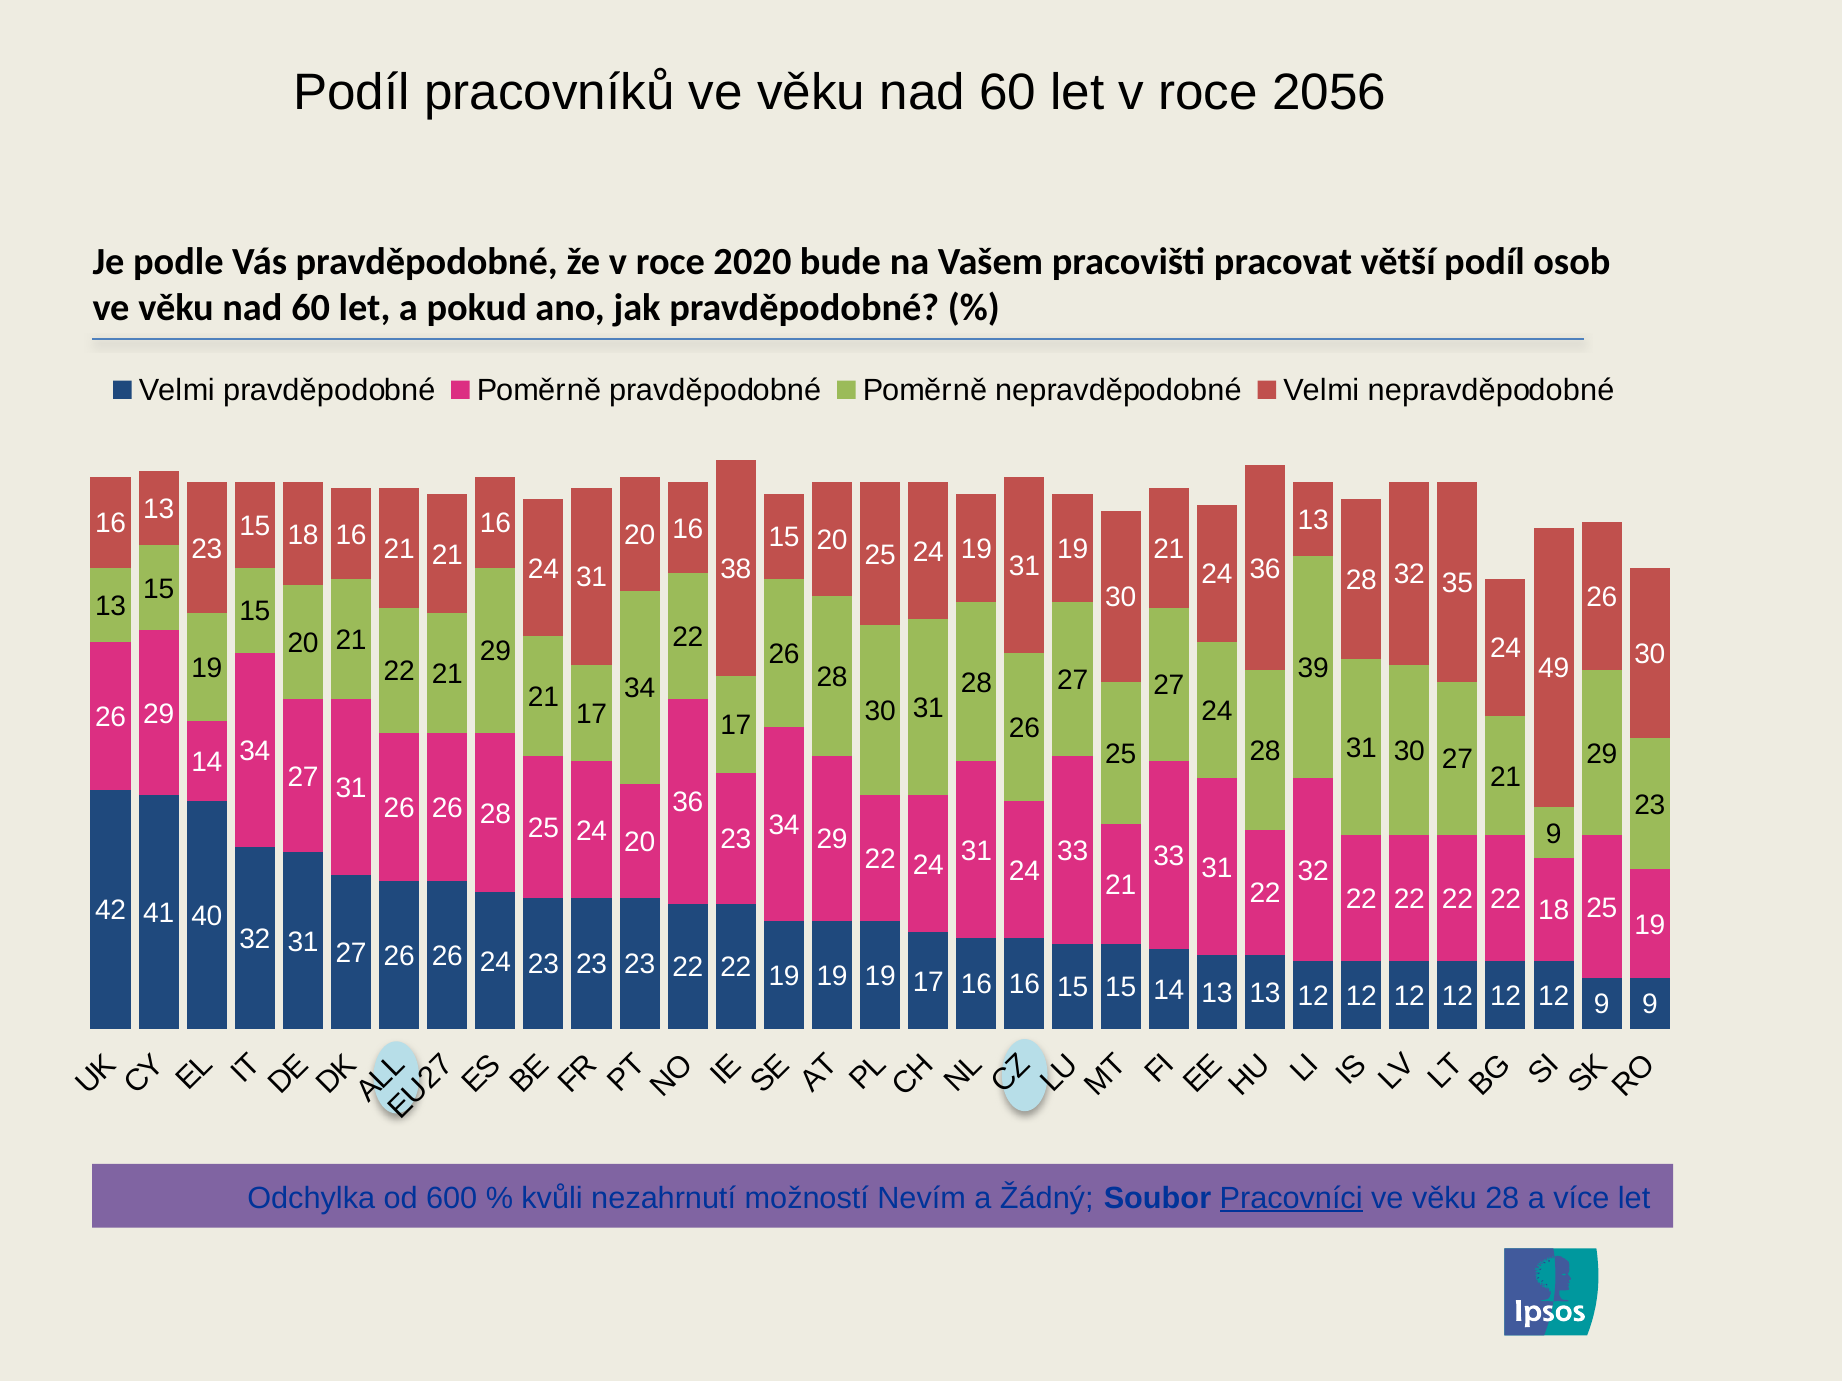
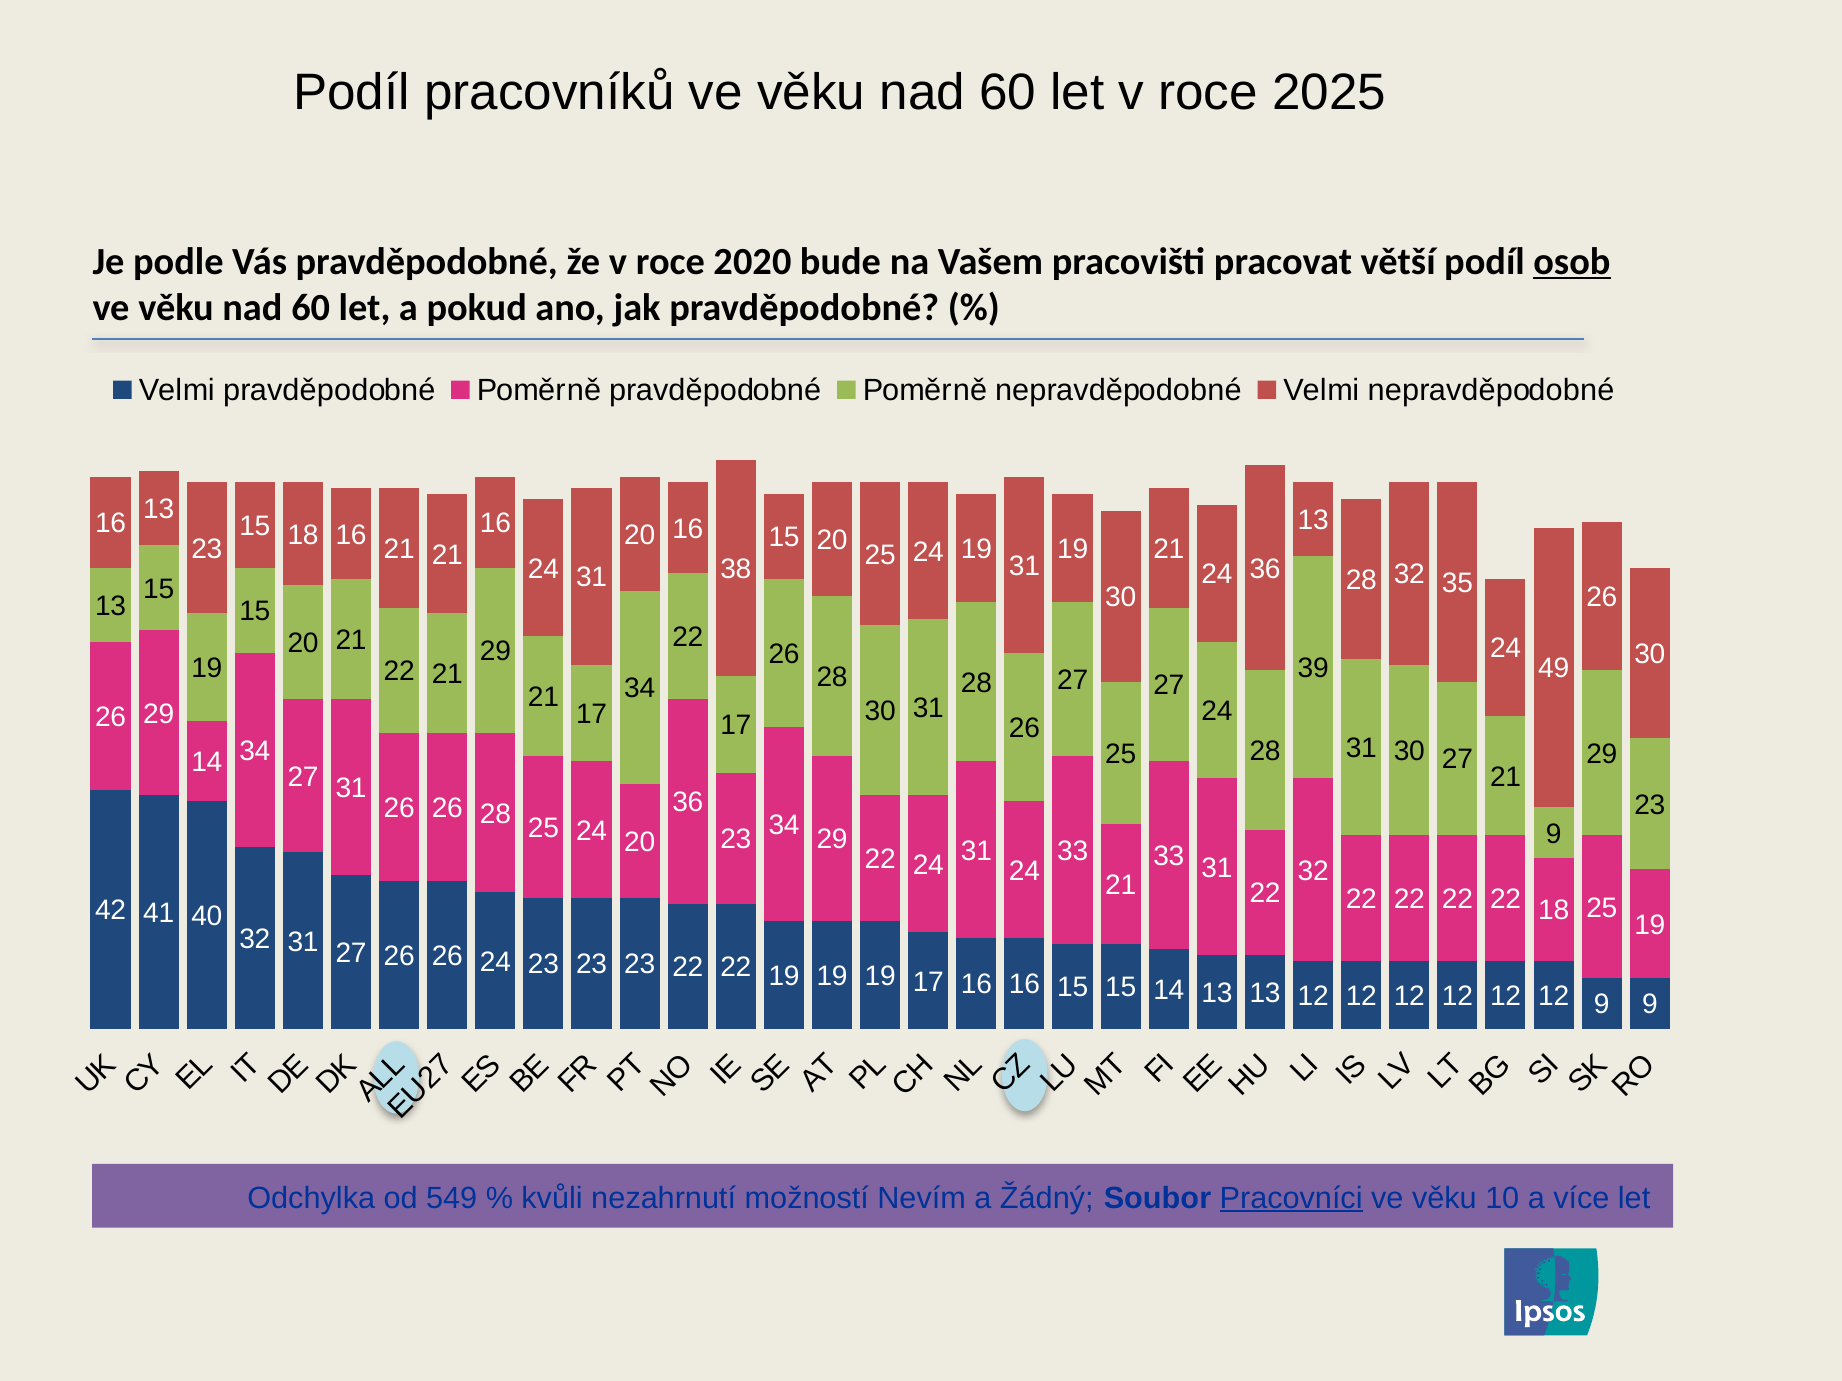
2056: 2056 -> 2025
osob underline: none -> present
600: 600 -> 549
věku 28: 28 -> 10
